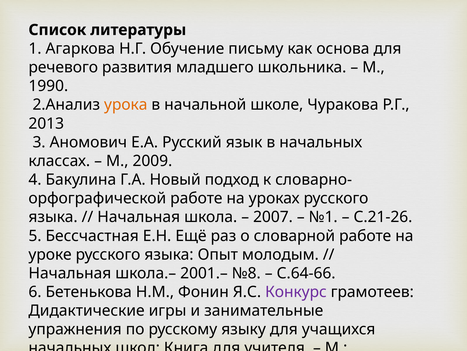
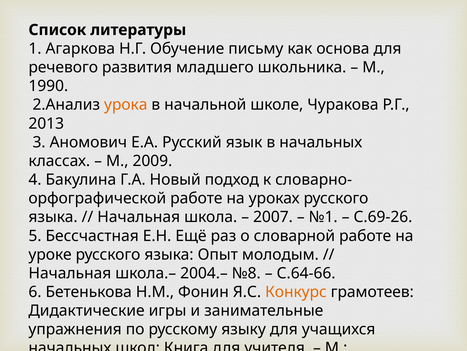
С.21-26: С.21-26 -> С.69-26
2001.–: 2001.– -> 2004.–
Конкурс colour: purple -> orange
